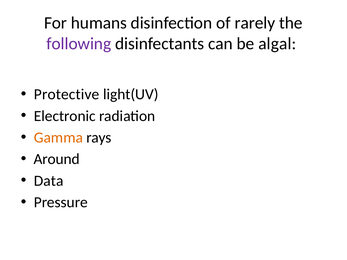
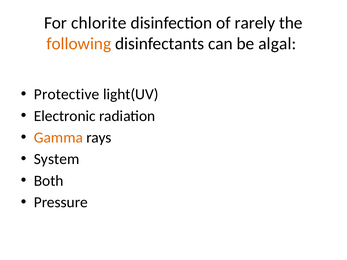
humans: humans -> chlorite
following colour: purple -> orange
Around: Around -> System
Data: Data -> Both
